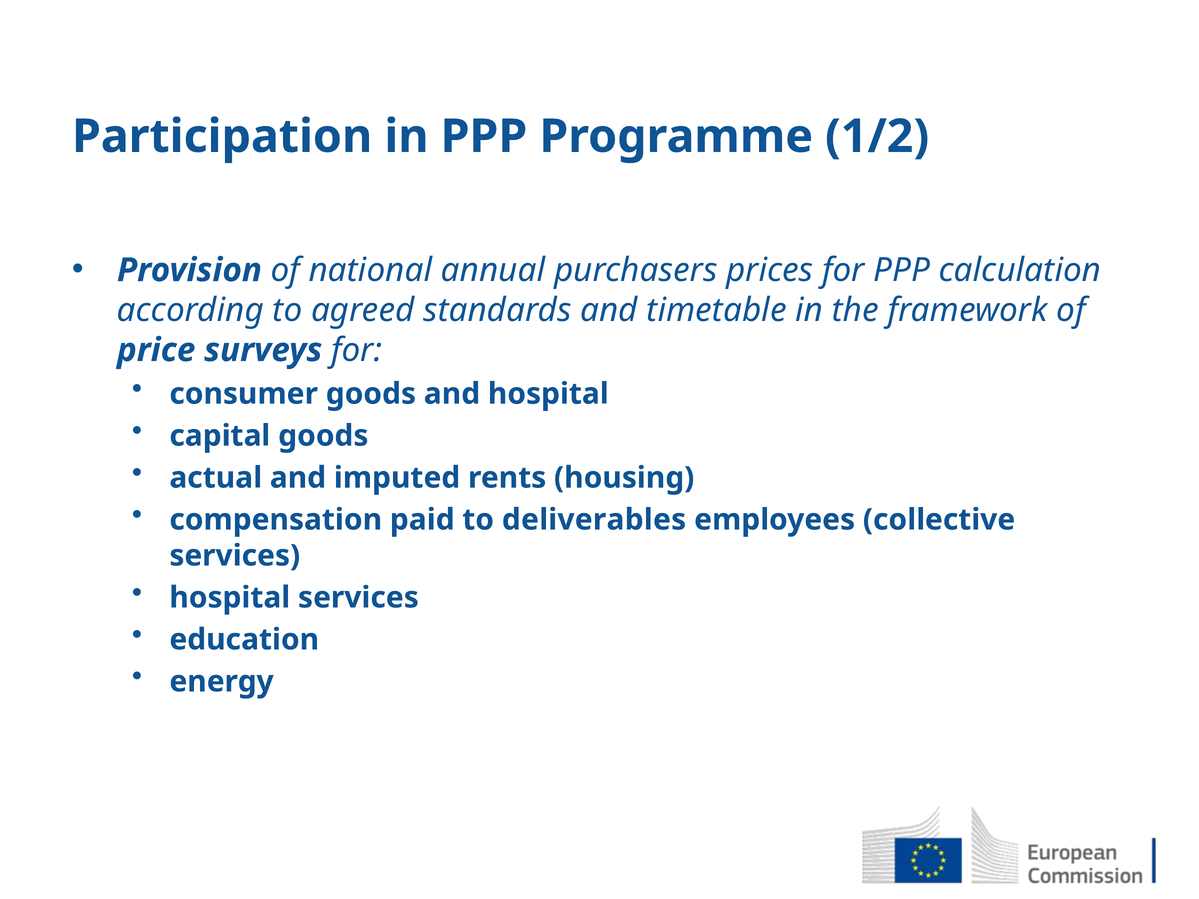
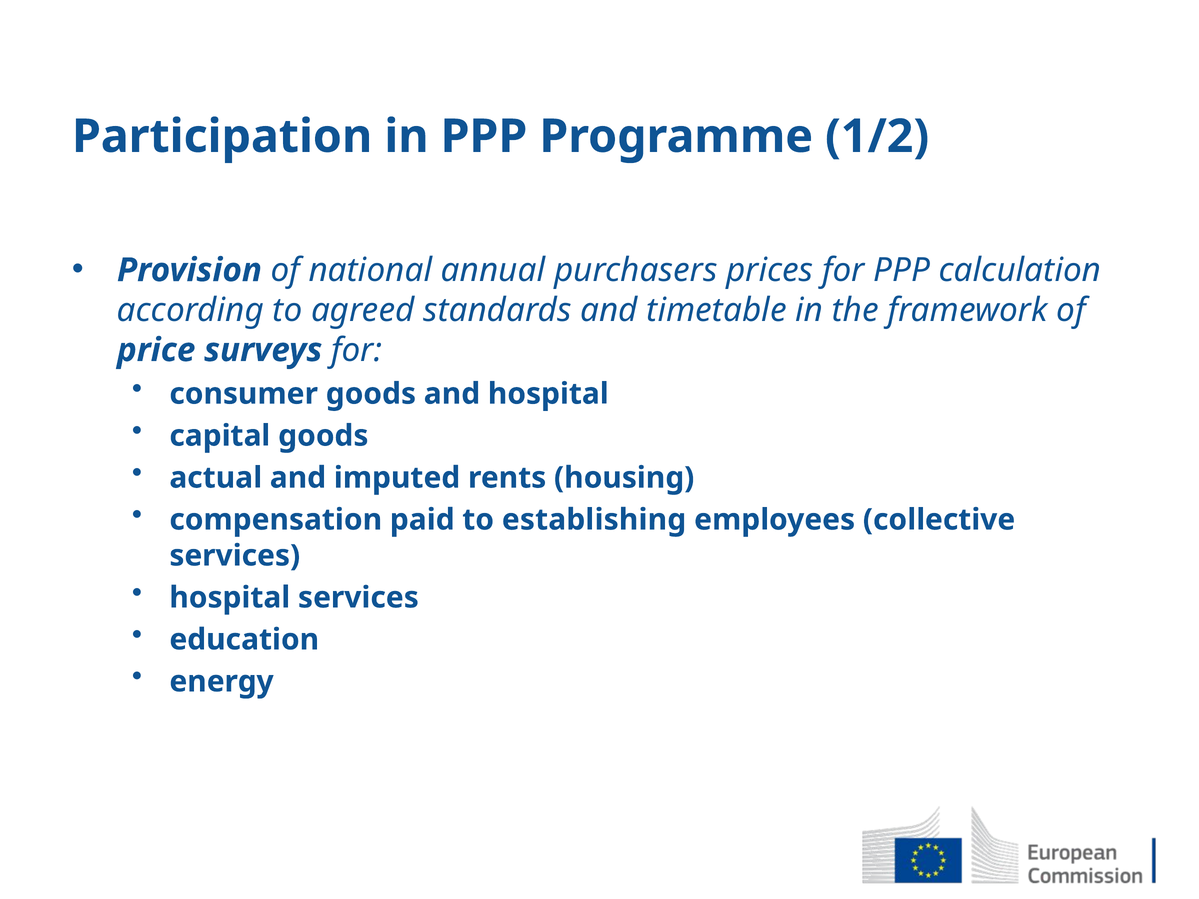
deliverables: deliverables -> establishing
